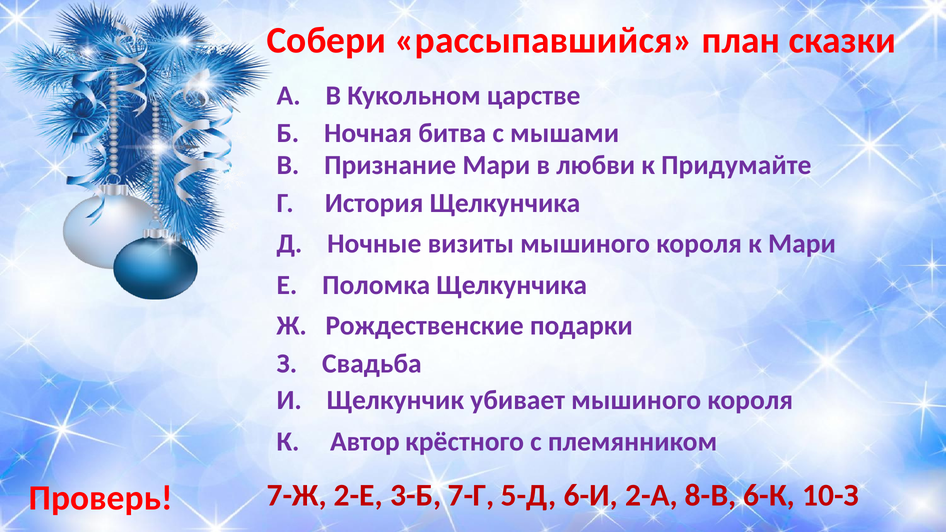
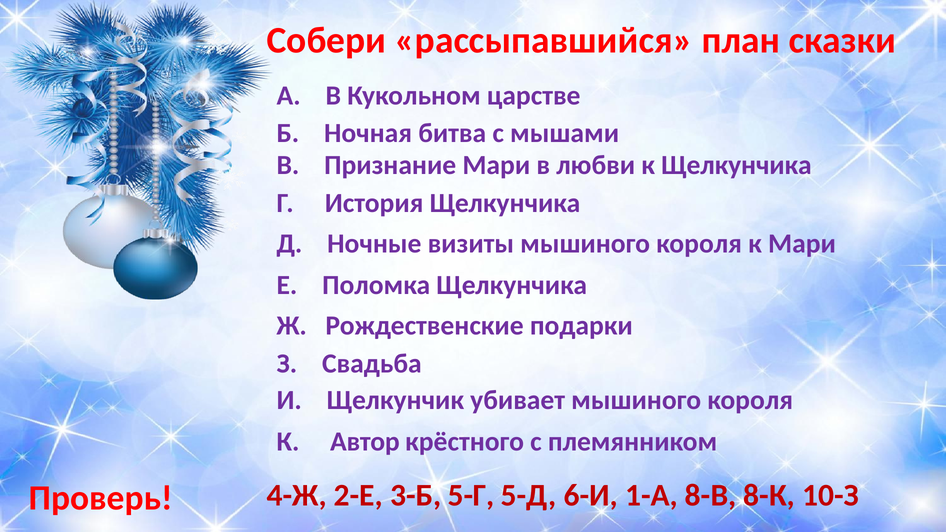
к Придумайте: Придумайте -> Щелкунчика
7-Ж: 7-Ж -> 4-Ж
7-Г: 7-Г -> 5-Г
2-А: 2-А -> 1-А
6-К: 6-К -> 8-К
